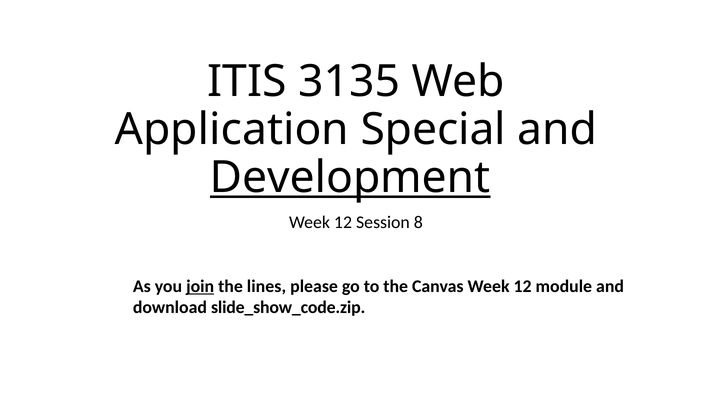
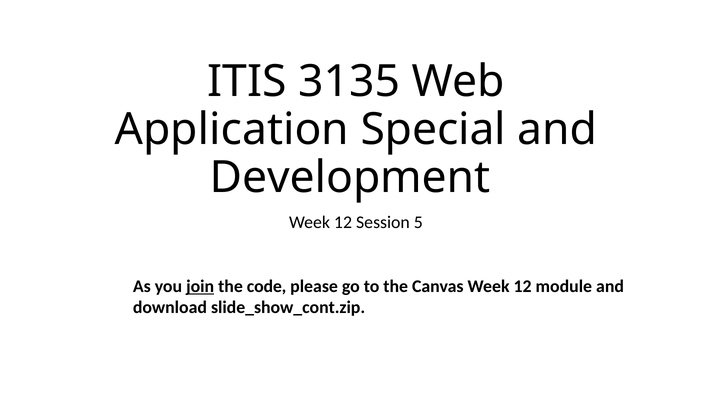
Development underline: present -> none
8: 8 -> 5
lines: lines -> code
slide_show_code.zip: slide_show_code.zip -> slide_show_cont.zip
